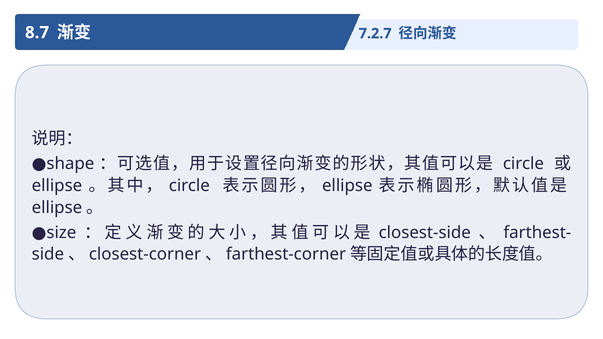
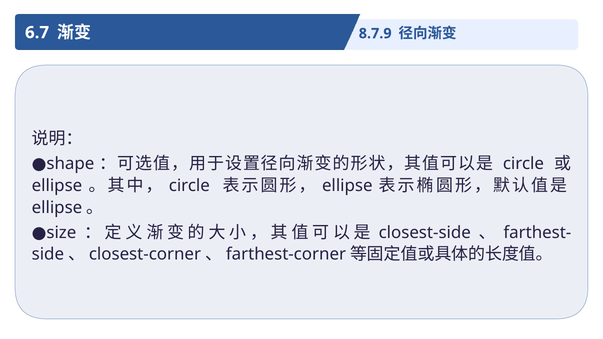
8.7: 8.7 -> 6.7
7.2.7: 7.2.7 -> 8.7.9
